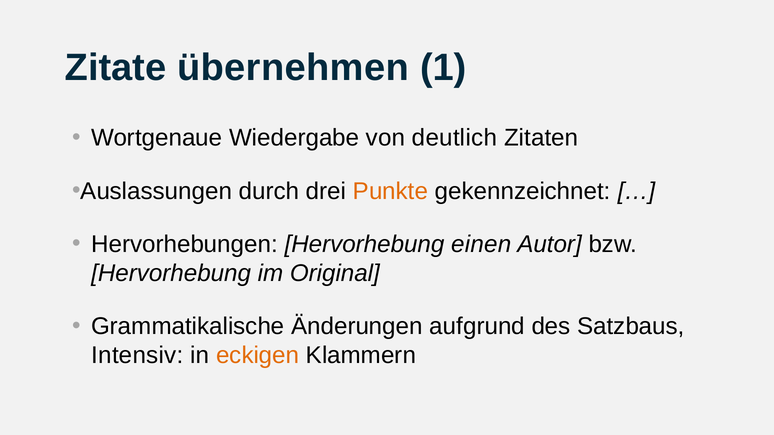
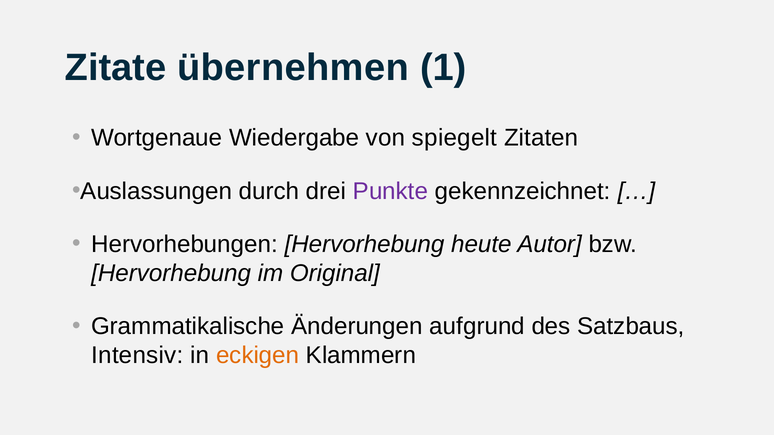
deutlich: deutlich -> spiegelt
Punkte colour: orange -> purple
einen: einen -> heute
